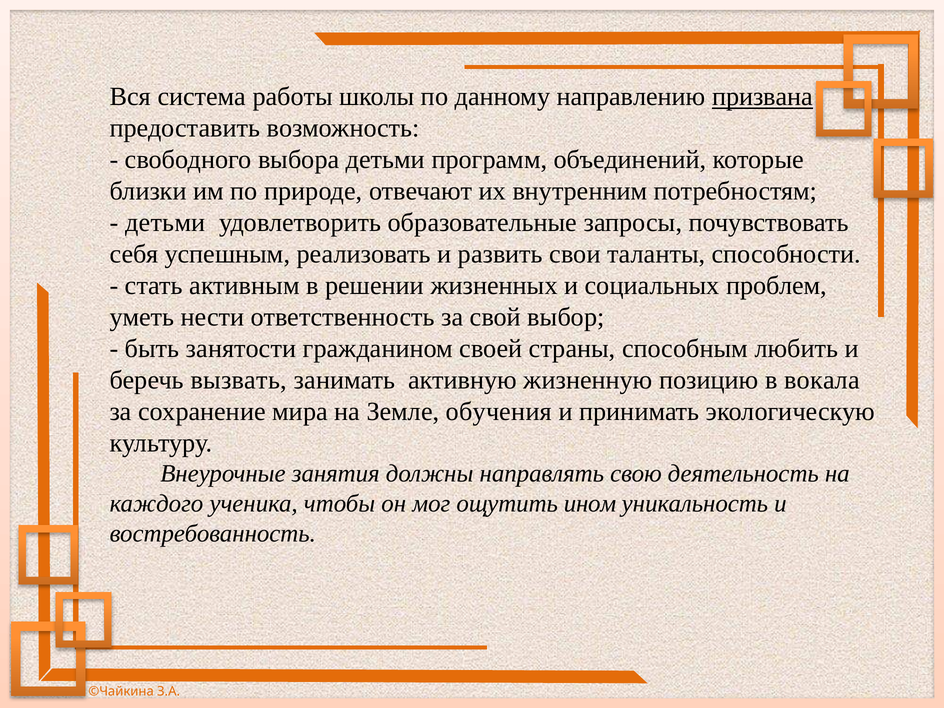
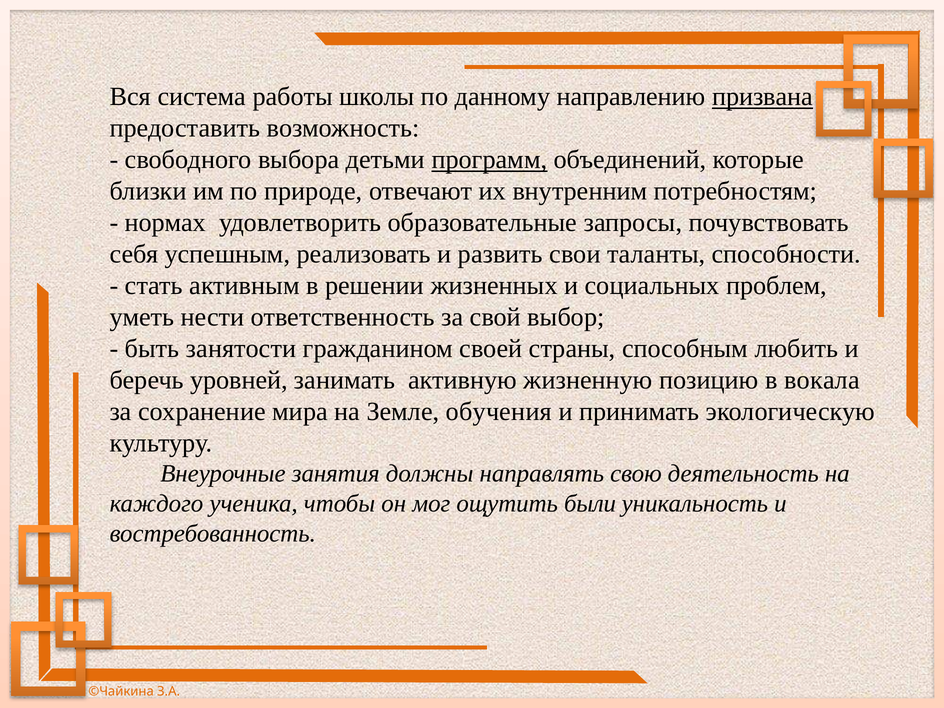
программ underline: none -> present
детьми at (165, 223): детьми -> нормах
вызвать: вызвать -> уровней
ином: ином -> были
